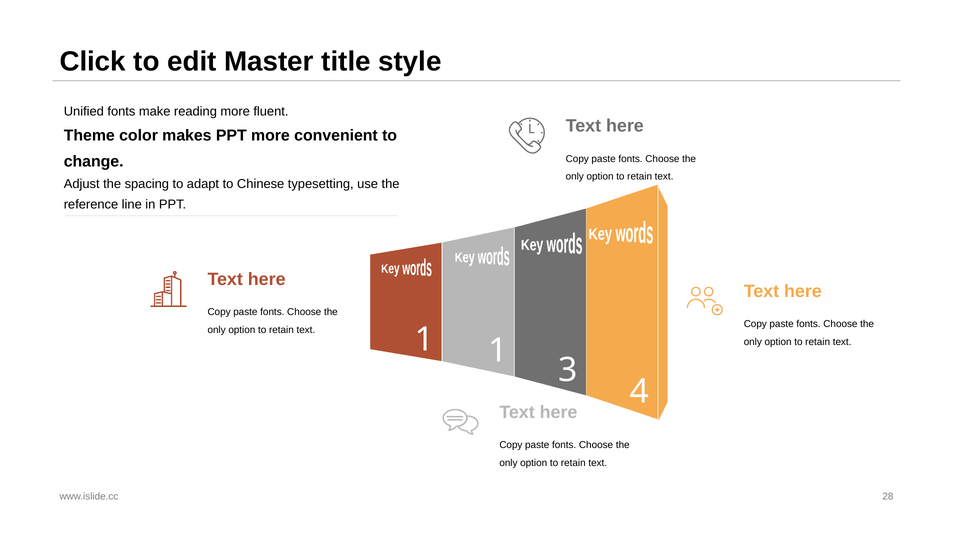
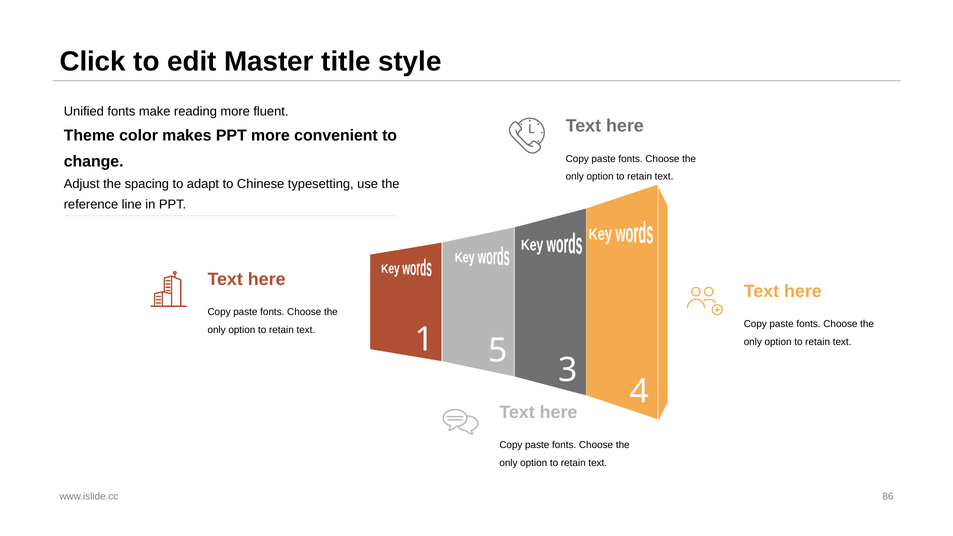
1 1: 1 -> 5
28: 28 -> 86
